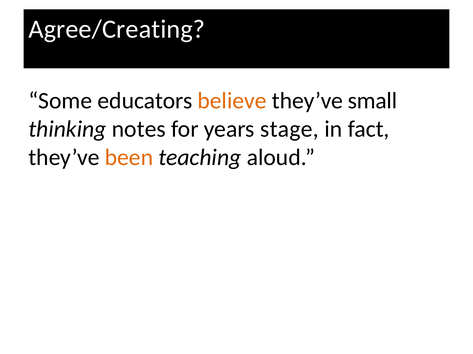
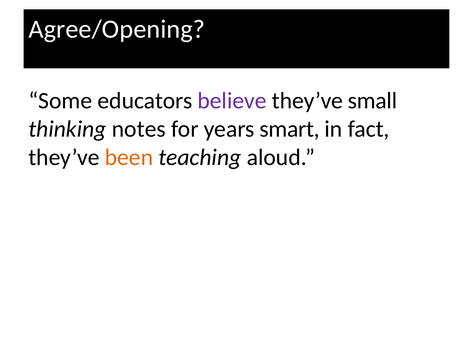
Agree/Creating: Agree/Creating -> Agree/Opening
believe colour: orange -> purple
stage: stage -> smart
